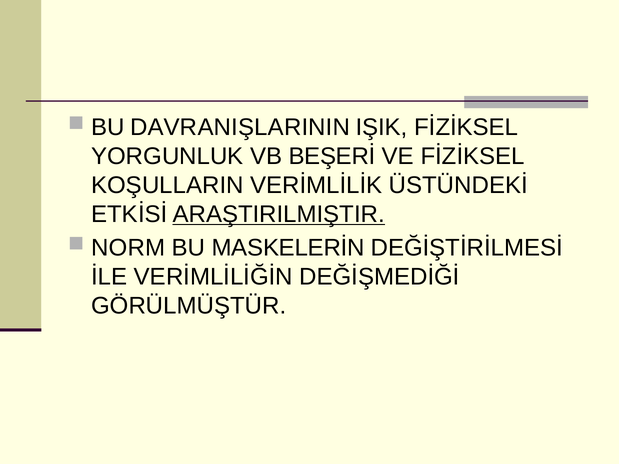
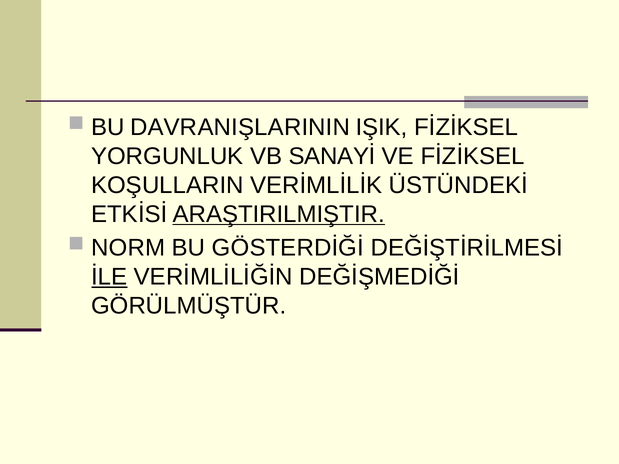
BEŞERİ: BEŞERİ -> SANAYİ
MASKELERİN: MASKELERİN -> GÖSTERDİĞİ
İLE underline: none -> present
